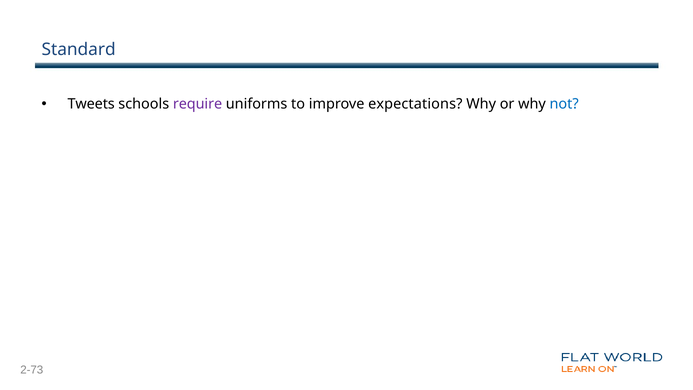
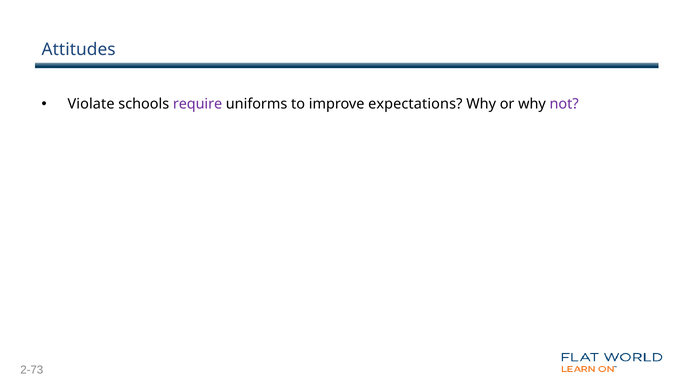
Standard: Standard -> Attitudes
Tweets: Tweets -> Violate
not colour: blue -> purple
